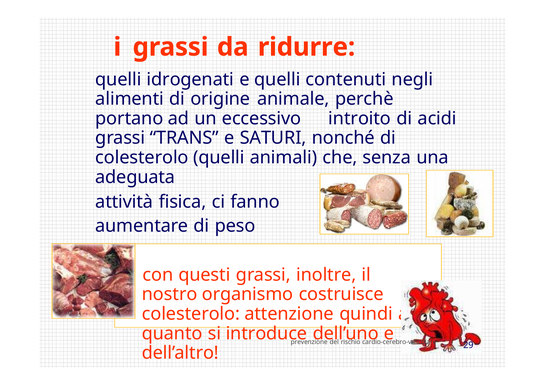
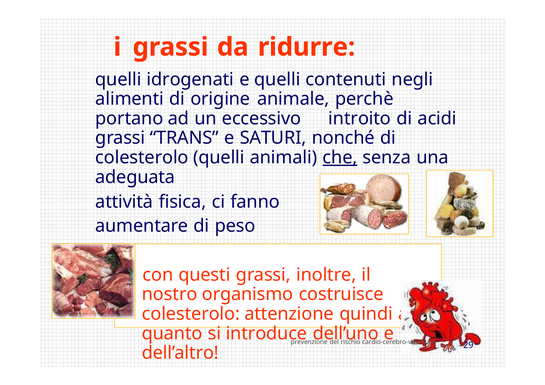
che underline: none -> present
